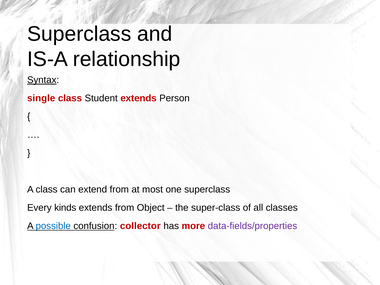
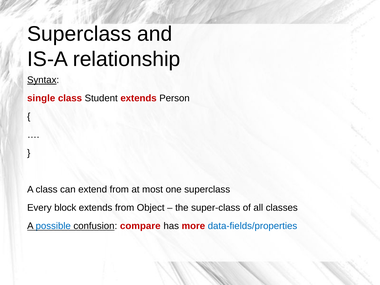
kinds: kinds -> block
collector: collector -> compare
data-fields/properties colour: purple -> blue
